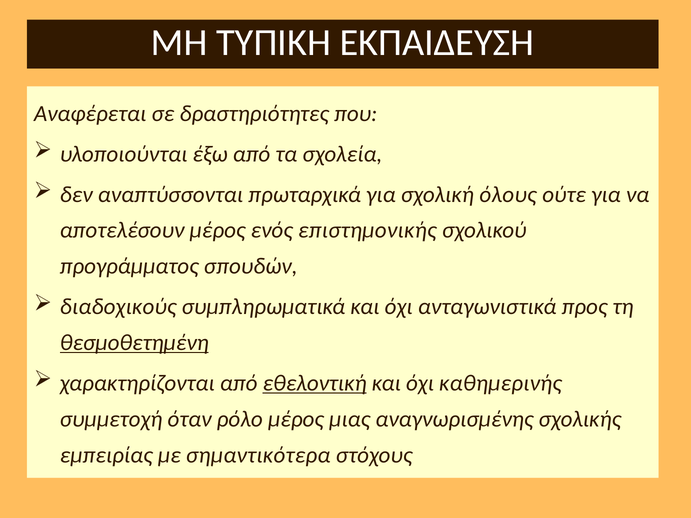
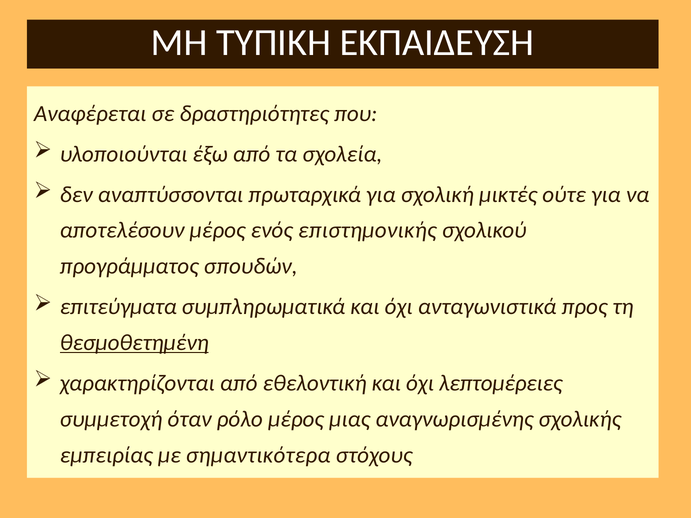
όλους: όλους -> μικτές
διαδοχικούς: διαδοχικούς -> επιτεύγματα
εθελοντική underline: present -> none
καθημερινής: καθημερινής -> λεπτομέρειες
